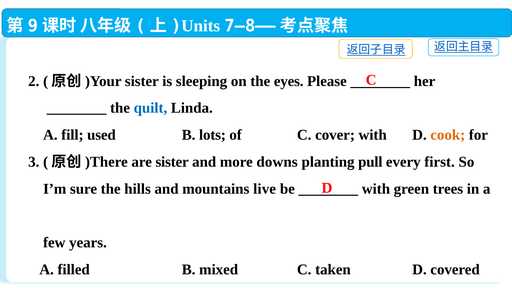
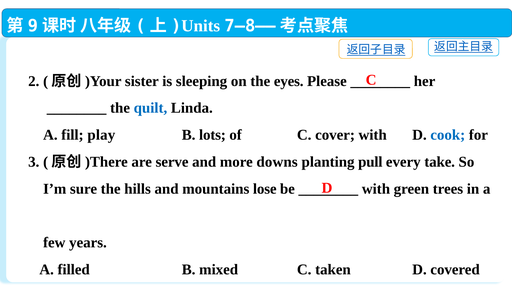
used: used -> play
cook colour: orange -> blue
are sister: sister -> serve
first: first -> take
live: live -> lose
